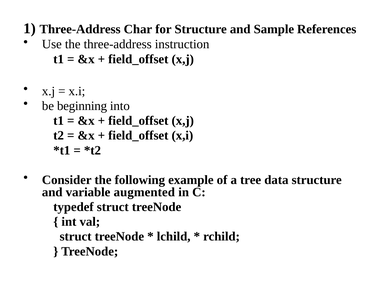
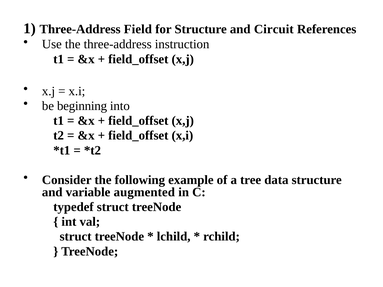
Char: Char -> Field
Sample: Sample -> Circuit
